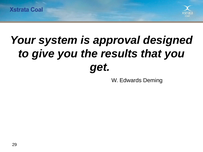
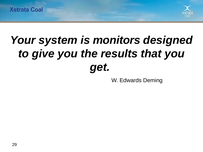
approval: approval -> monitors
